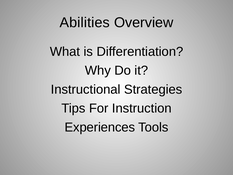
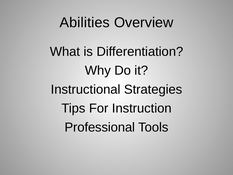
Experiences: Experiences -> Professional
